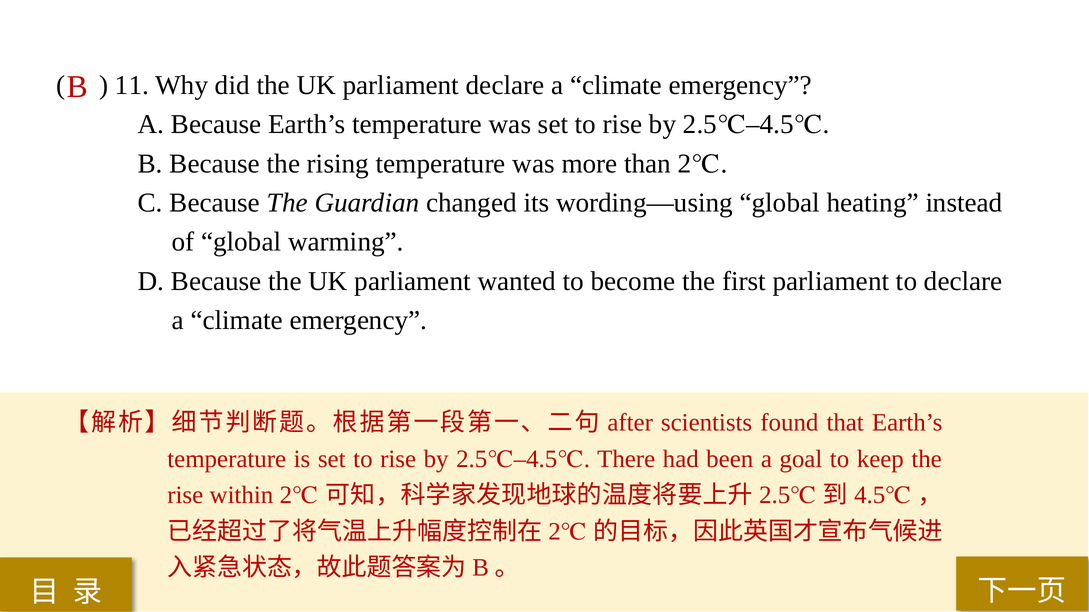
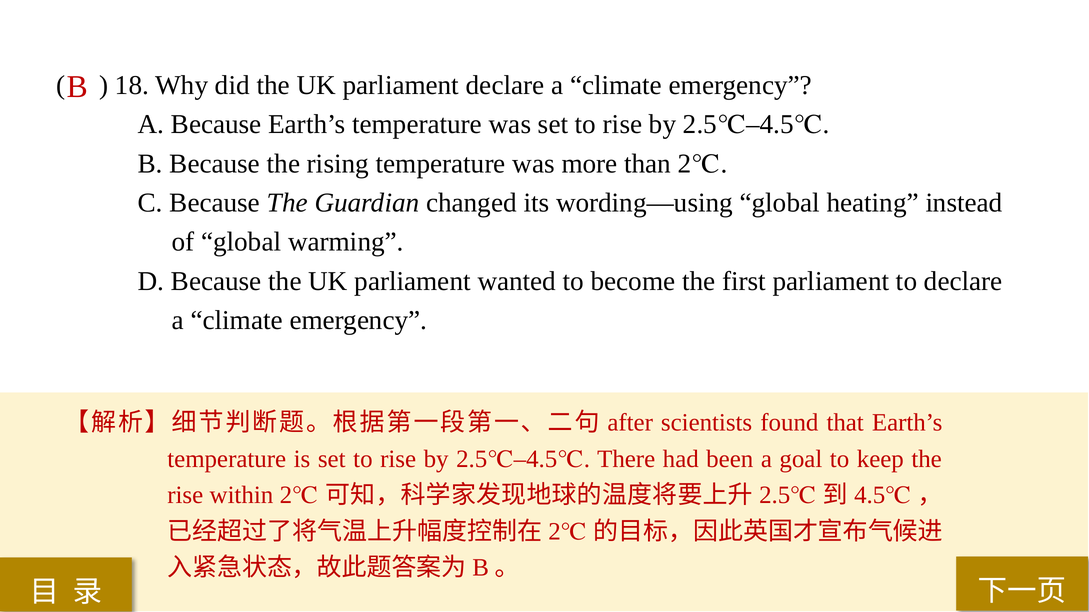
11: 11 -> 18
